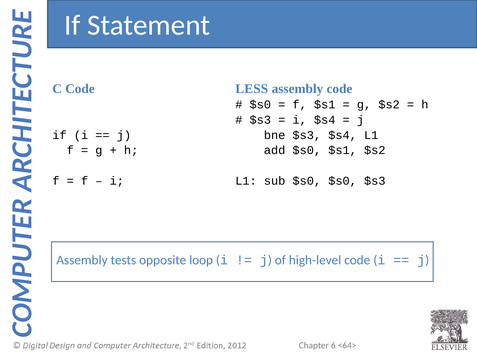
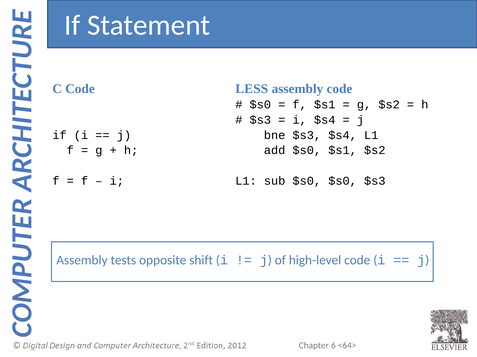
loop: loop -> shift
